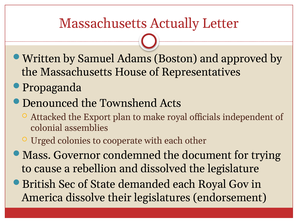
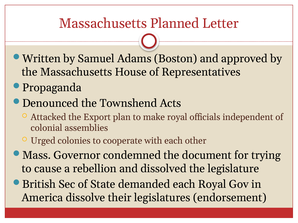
Actually: Actually -> Planned
